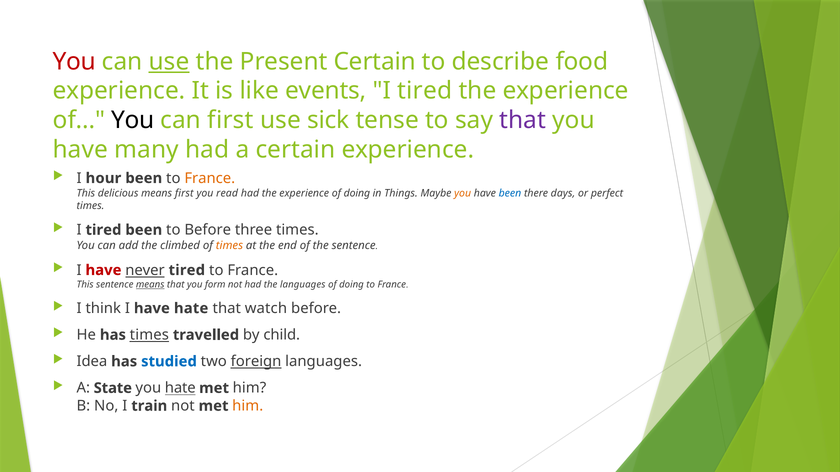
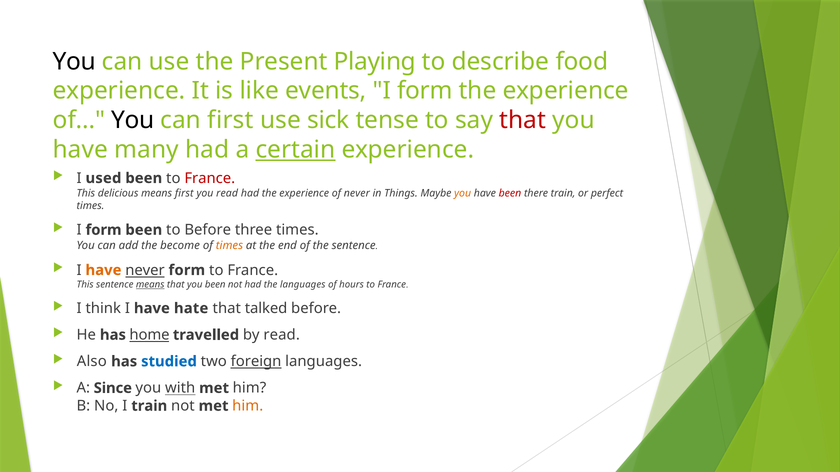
You at (74, 62) colour: red -> black
use at (169, 62) underline: present -> none
Present Certain: Certain -> Playing
tired at (425, 91): tired -> form
that at (523, 120) colour: purple -> red
certain at (295, 150) underline: none -> present
hour: hour -> used
France at (210, 178) colour: orange -> red
experience of doing: doing -> never
been at (510, 193) colour: blue -> red
there days: days -> train
tired at (103, 230): tired -> form
climbed: climbed -> become
have at (103, 270) colour: red -> orange
never tired: tired -> form
you form: form -> been
doing at (351, 285): doing -> hours
watch: watch -> talked
has times: times -> home
by child: child -> read
Idea: Idea -> Also
State: State -> Since
you hate: hate -> with
